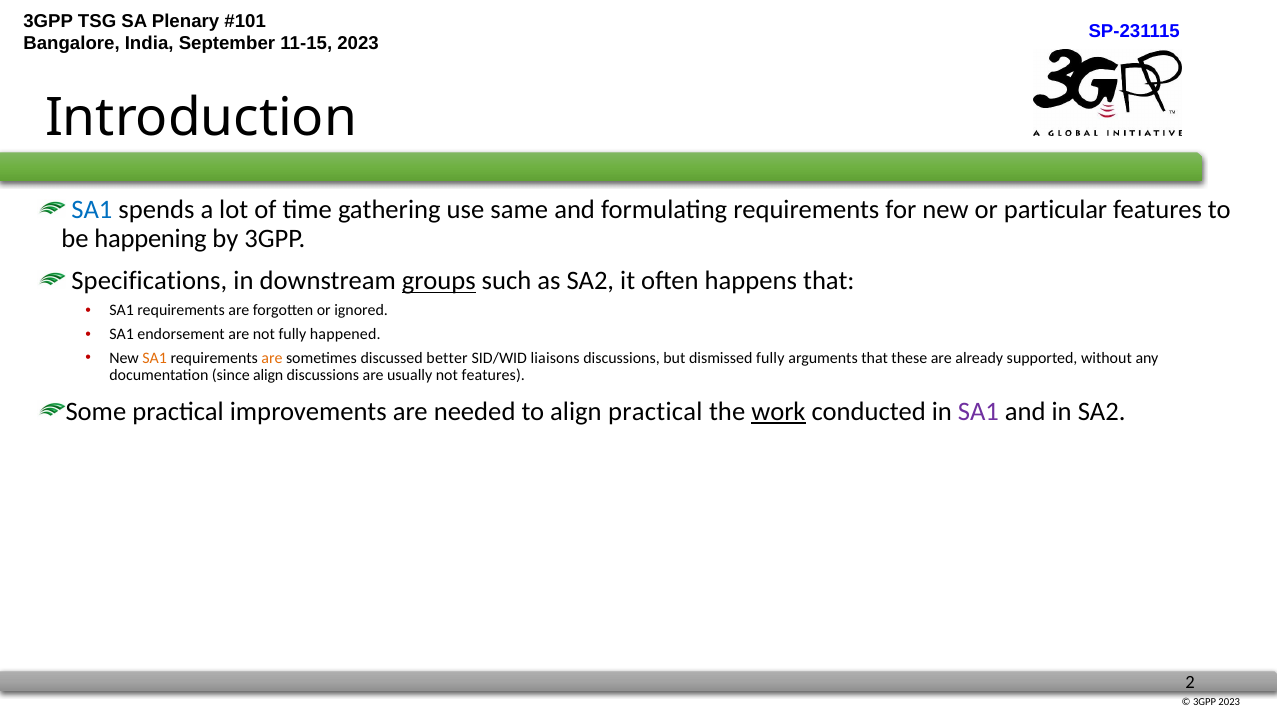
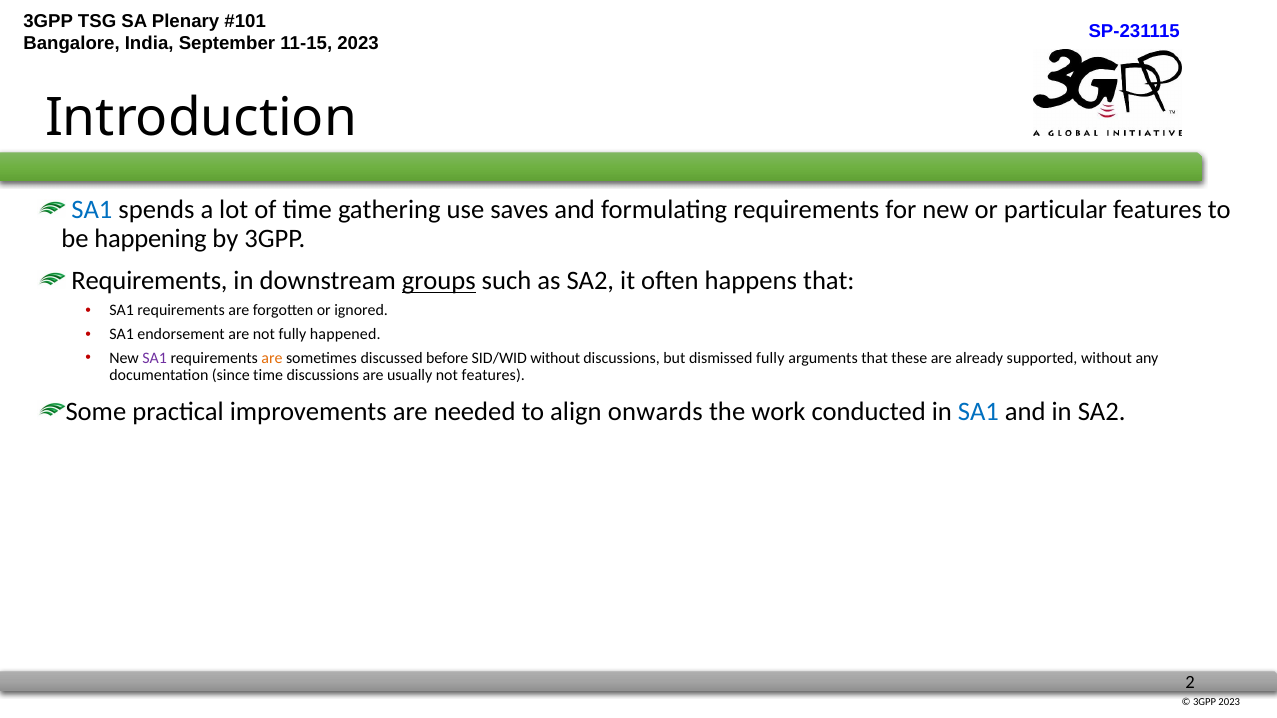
same: same -> saves
Specifications at (149, 281): Specifications -> Requirements
SA1 at (155, 358) colour: orange -> purple
better: better -> before
SID/WID liaisons: liaisons -> without
since align: align -> time
align practical: practical -> onwards
work underline: present -> none
SA1 at (978, 412) colour: purple -> blue
